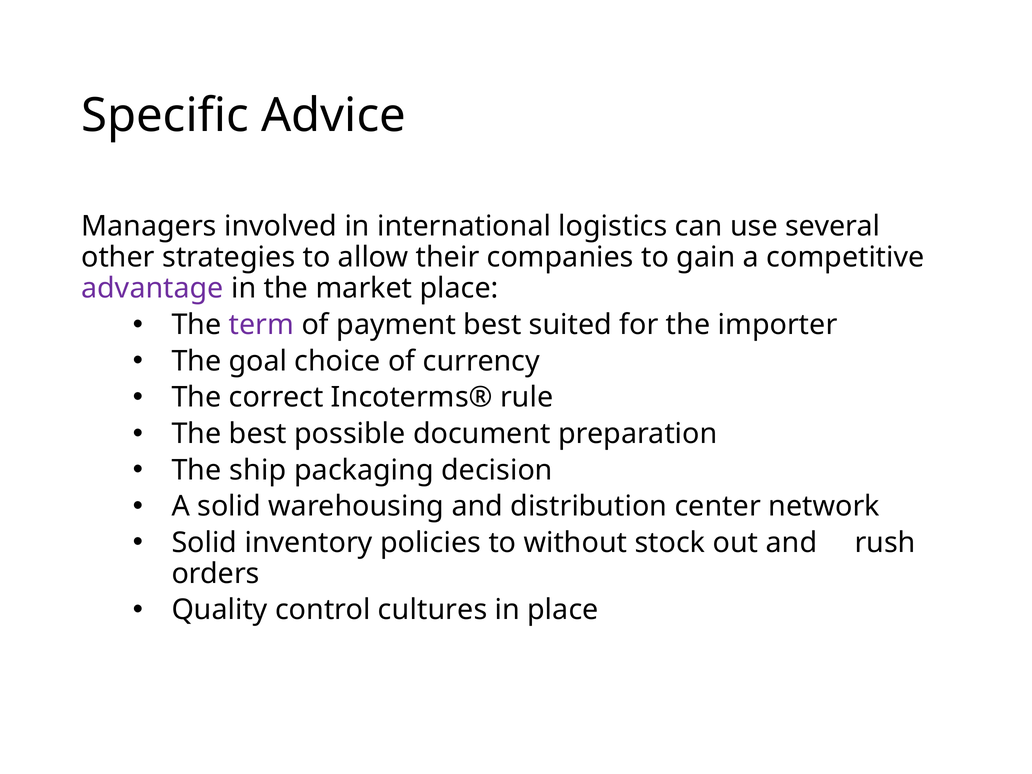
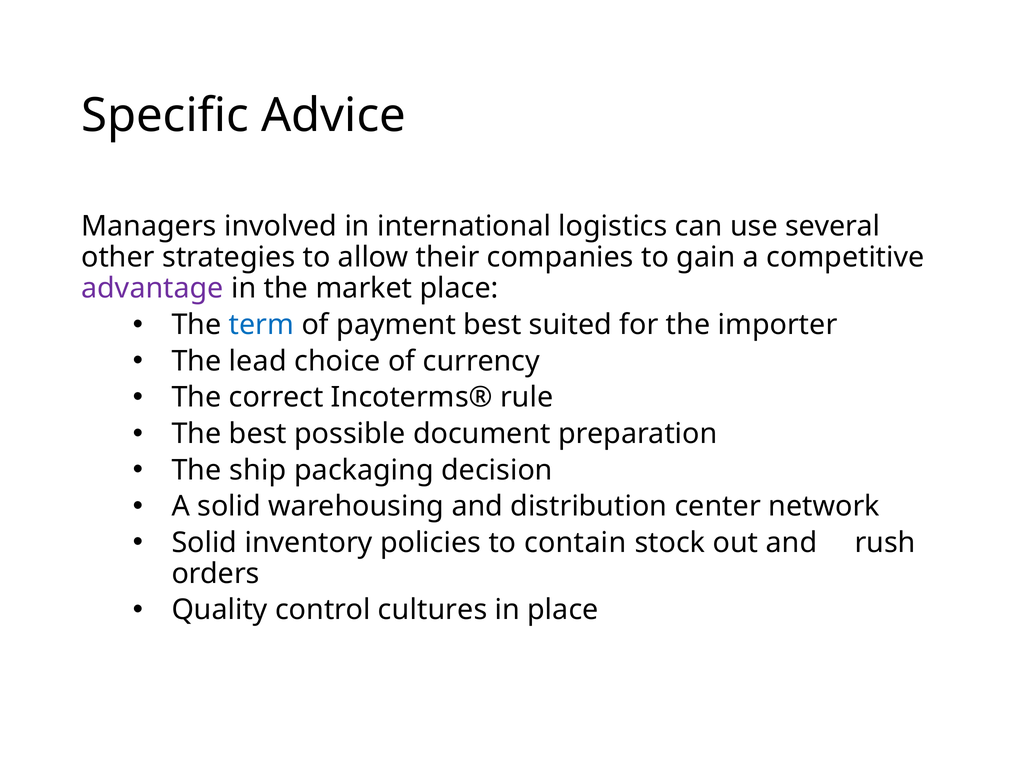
term colour: purple -> blue
goal: goal -> lead
without: without -> contain
